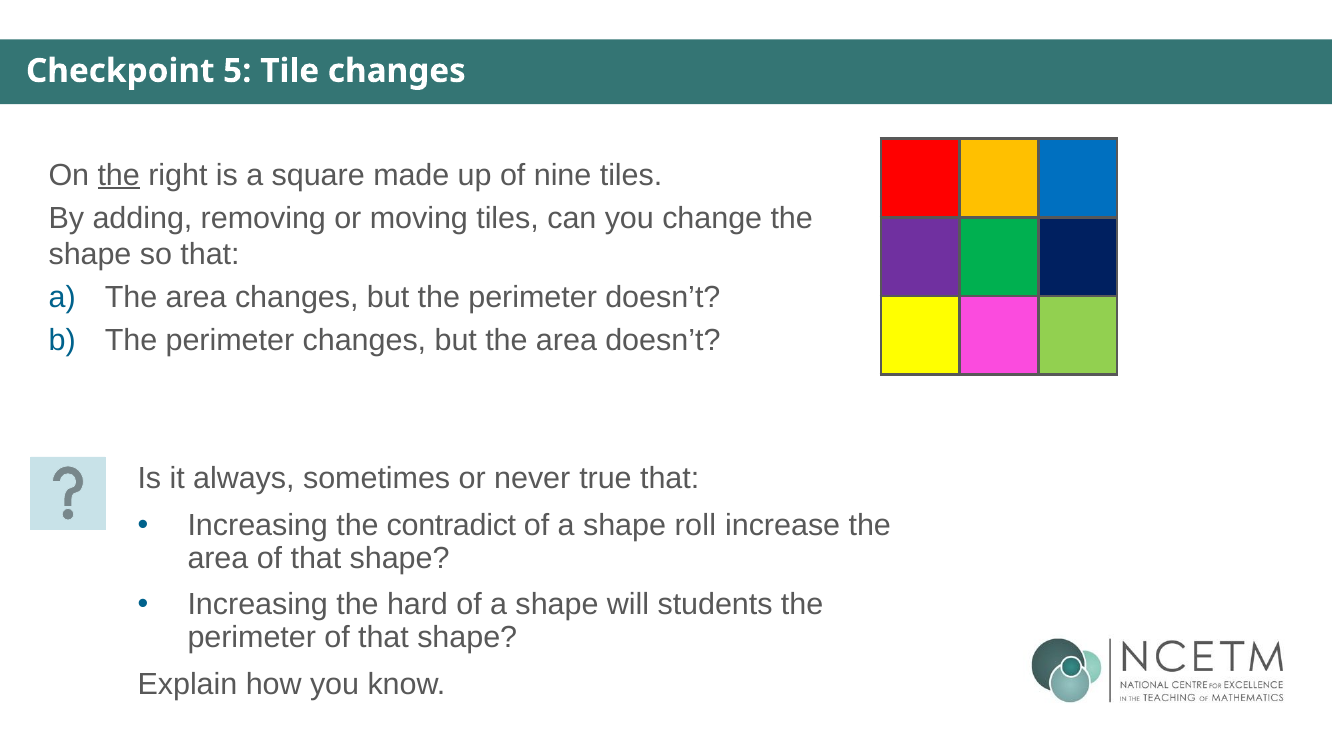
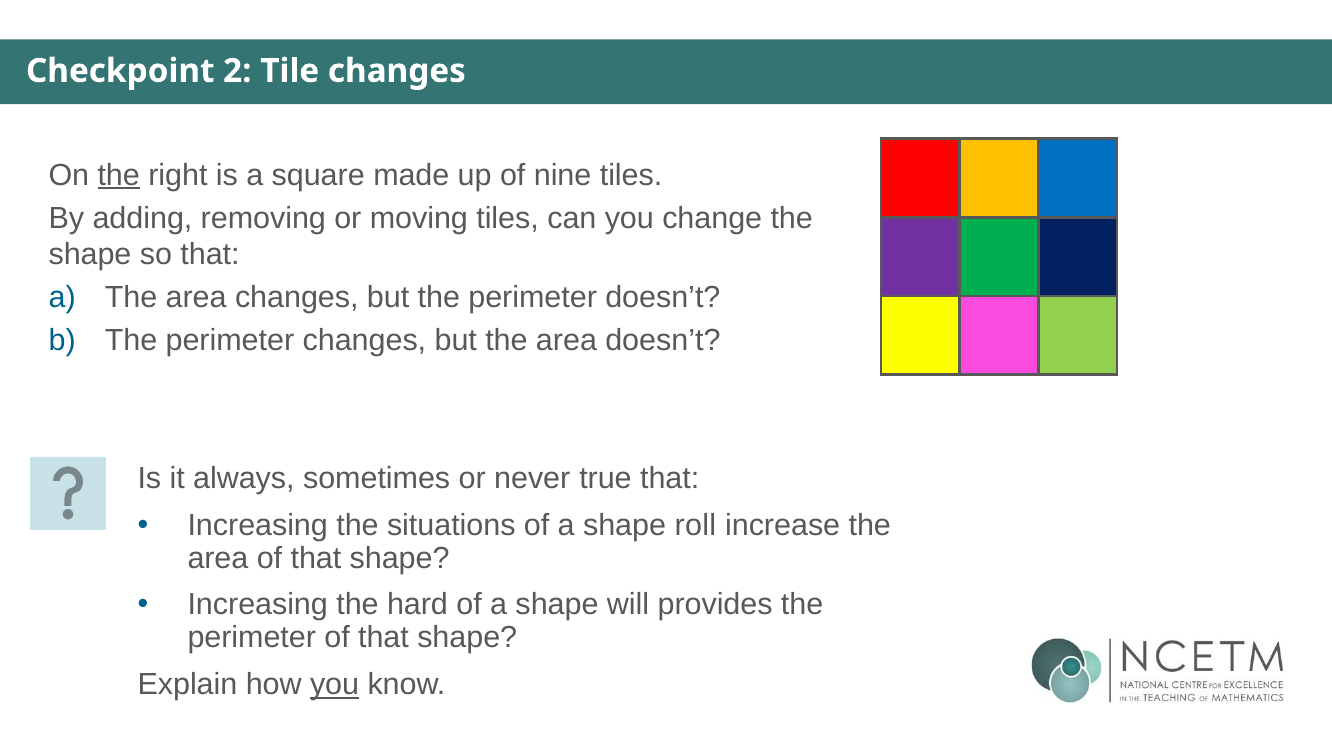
5: 5 -> 2
contradict: contradict -> situations
students: students -> provides
you at (335, 685) underline: none -> present
